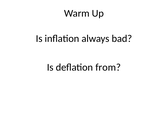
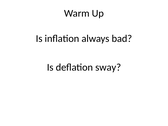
from: from -> sway
